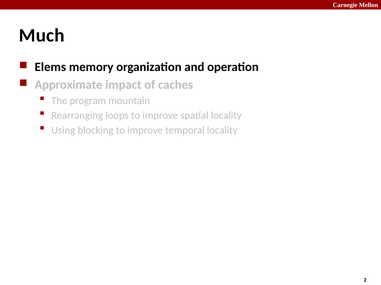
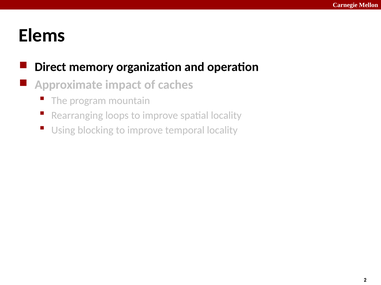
Much: Much -> Elems
Elems: Elems -> Direct
